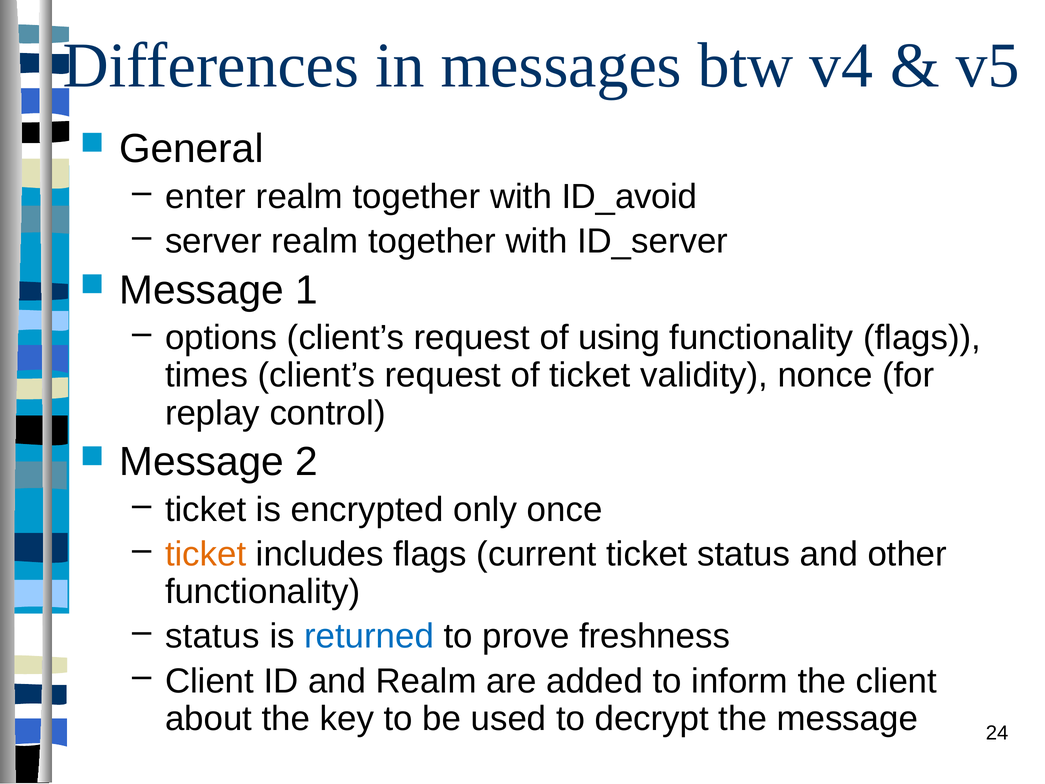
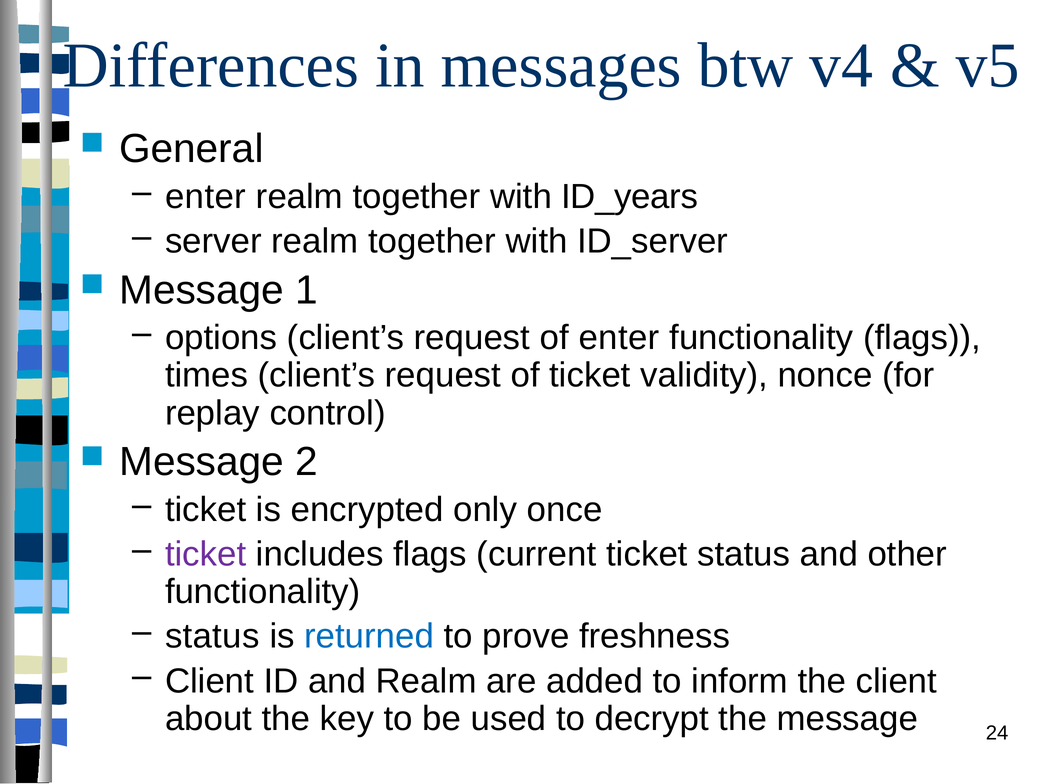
ID_avoid: ID_avoid -> ID_years
of using: using -> enter
ticket at (206, 554) colour: orange -> purple
